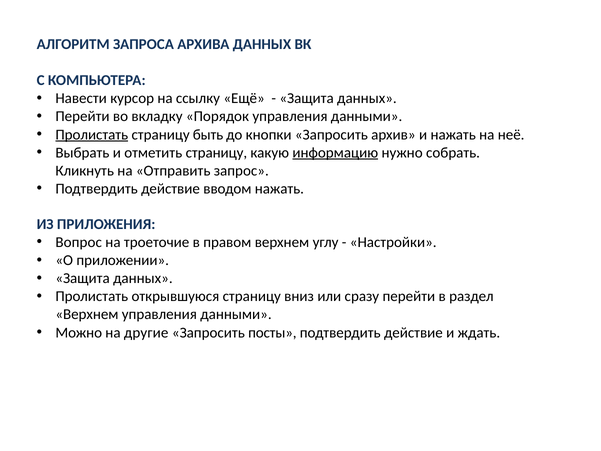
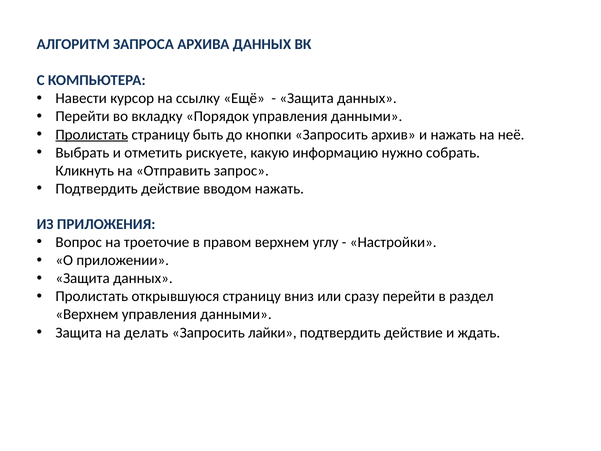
отметить страницу: страницу -> рискуете
информацию underline: present -> none
Можно at (79, 332): Можно -> Защита
другие: другие -> делать
посты: посты -> лайки
